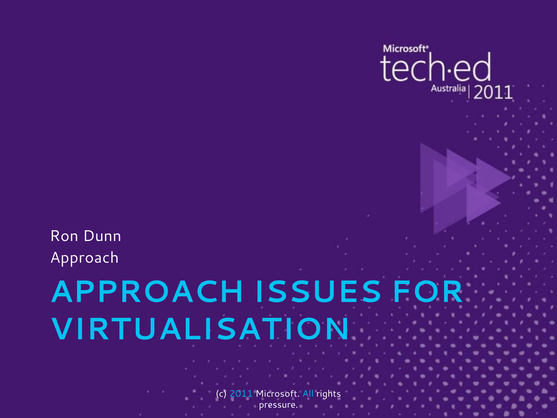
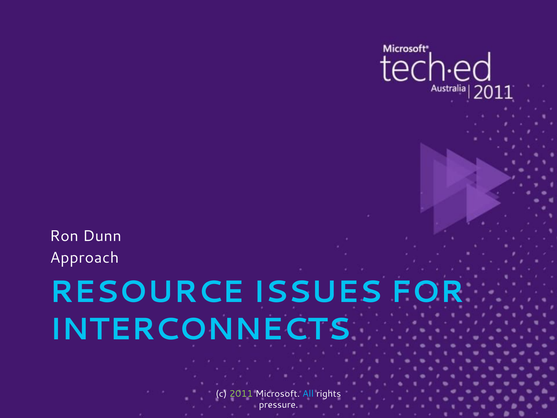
APPROACH at (147, 292): APPROACH -> RESOURCE
VIRTUALISATION: VIRTUALISATION -> INTERCONNECTS
2011 colour: light blue -> light green
